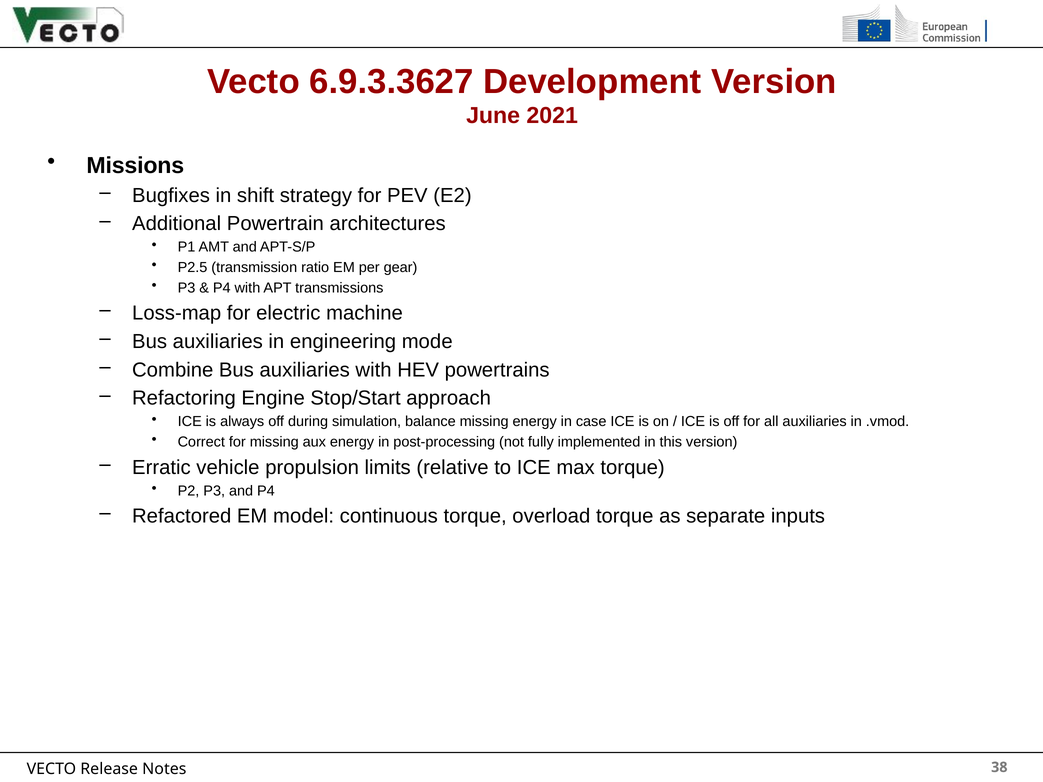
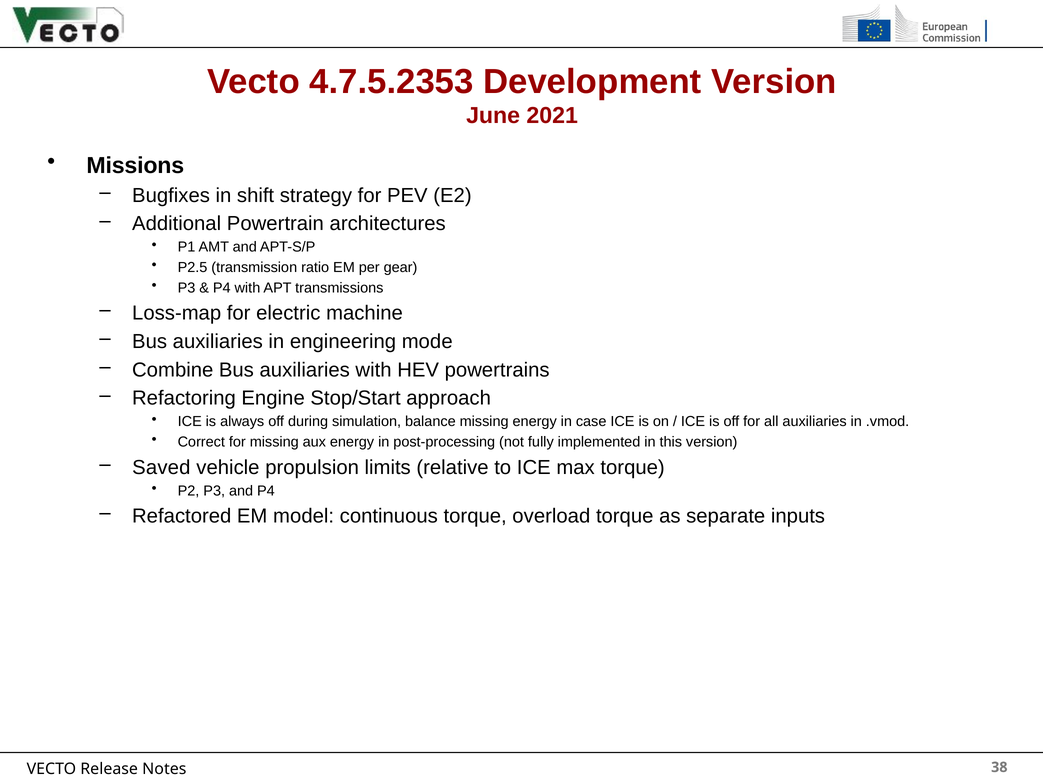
6.9.3.3627: 6.9.3.3627 -> 4.7.5.2353
Erratic: Erratic -> Saved
